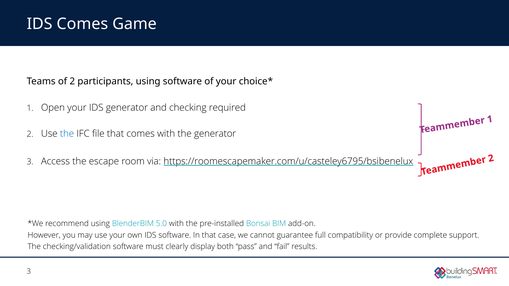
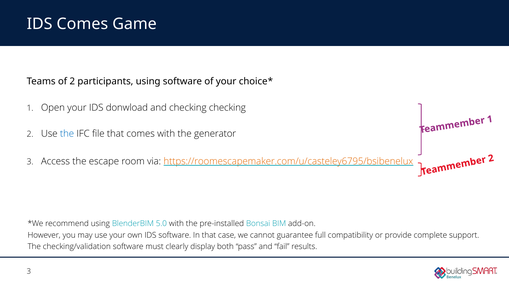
IDS generator: generator -> donwload
checking required: required -> checking
https://roomescapemaker.com/u/casteley6795/bsibenelux colour: black -> orange
